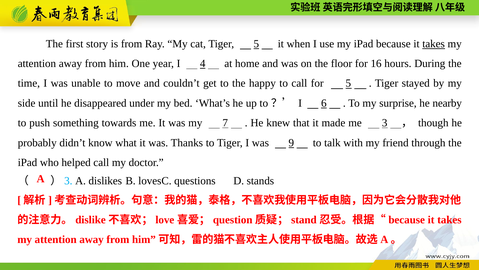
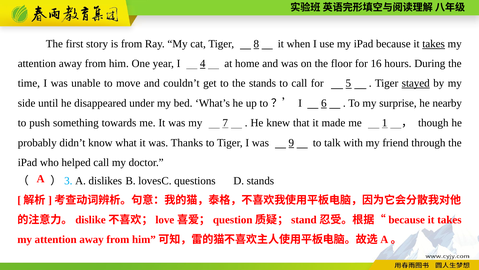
Tiger 5: 5 -> 8
the happy: happy -> stands
stayed underline: none -> present
3: 3 -> 1
